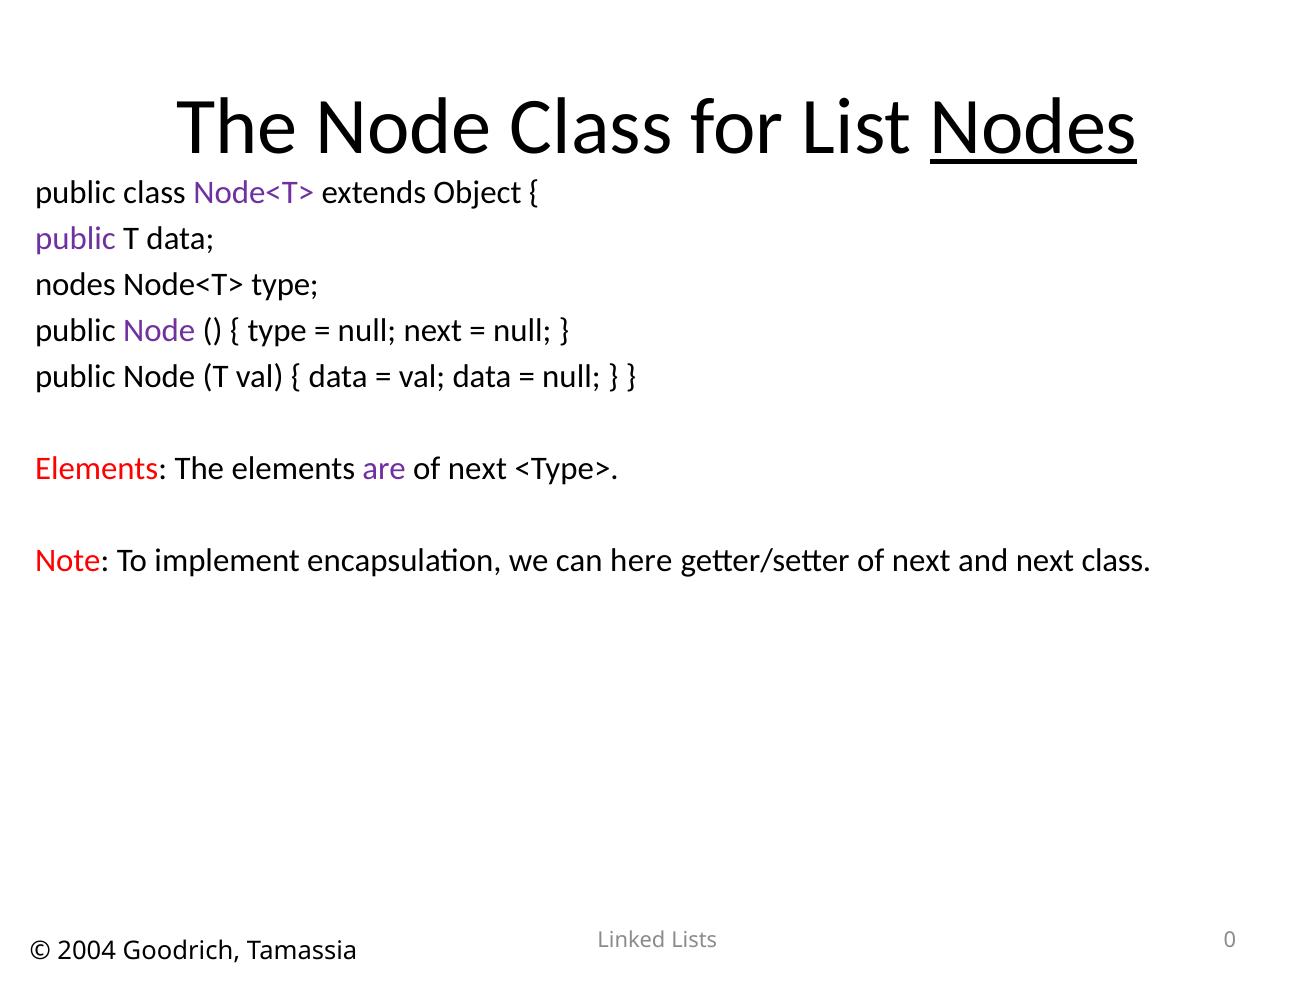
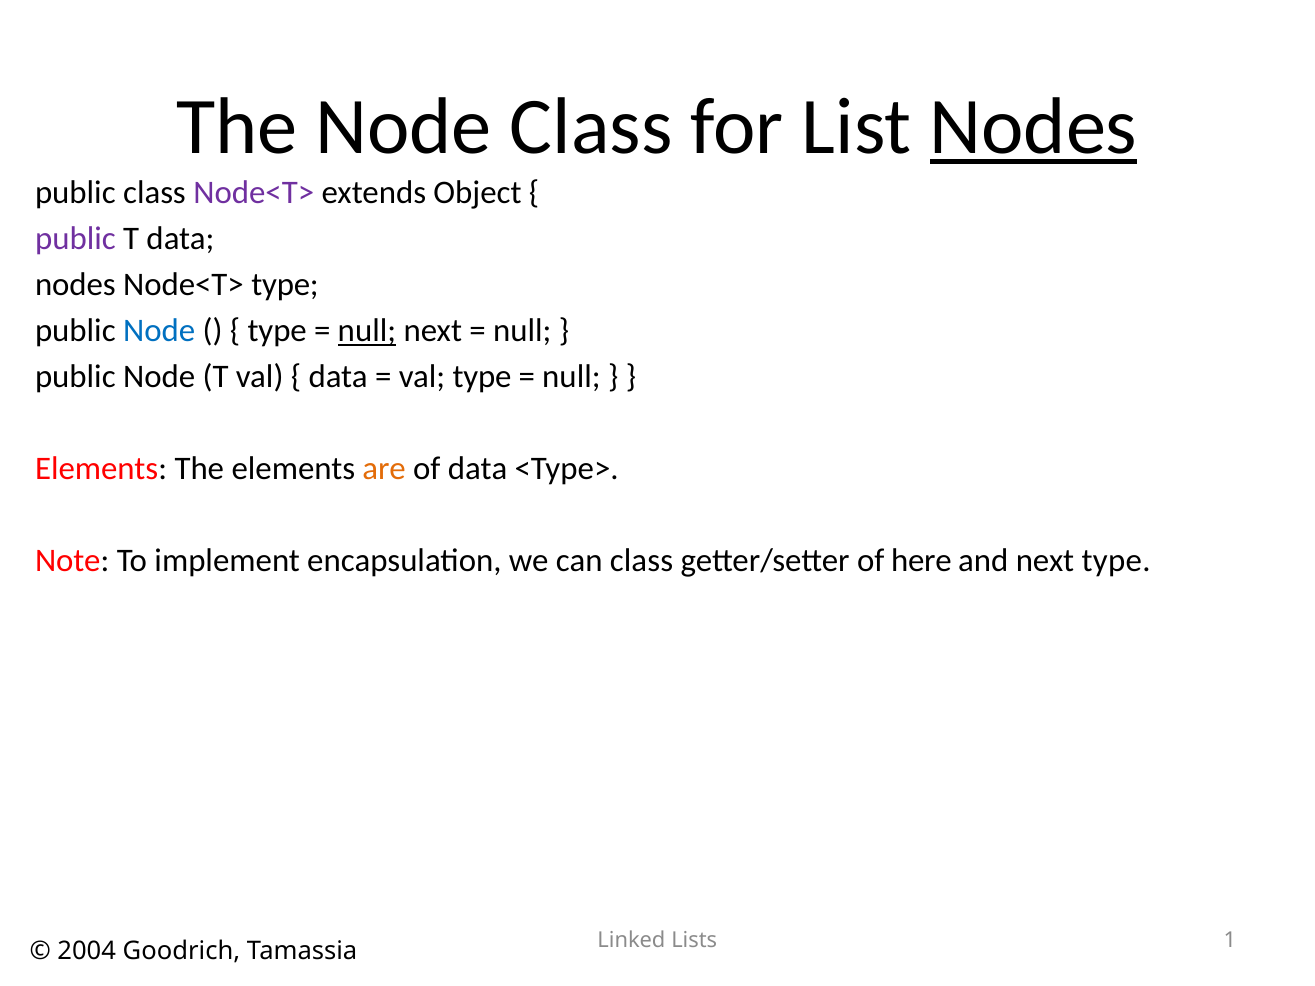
Node at (159, 331) colour: purple -> blue
null at (367, 331) underline: none -> present
val data: data -> type
are colour: purple -> orange
next at (477, 469): next -> data
can here: here -> class
getter/setter of next: next -> here
next class: class -> type
0: 0 -> 1
